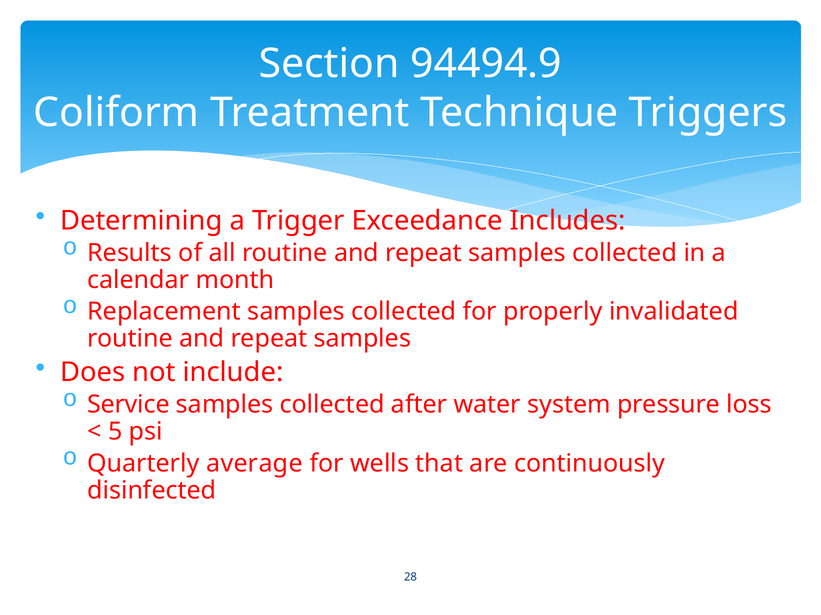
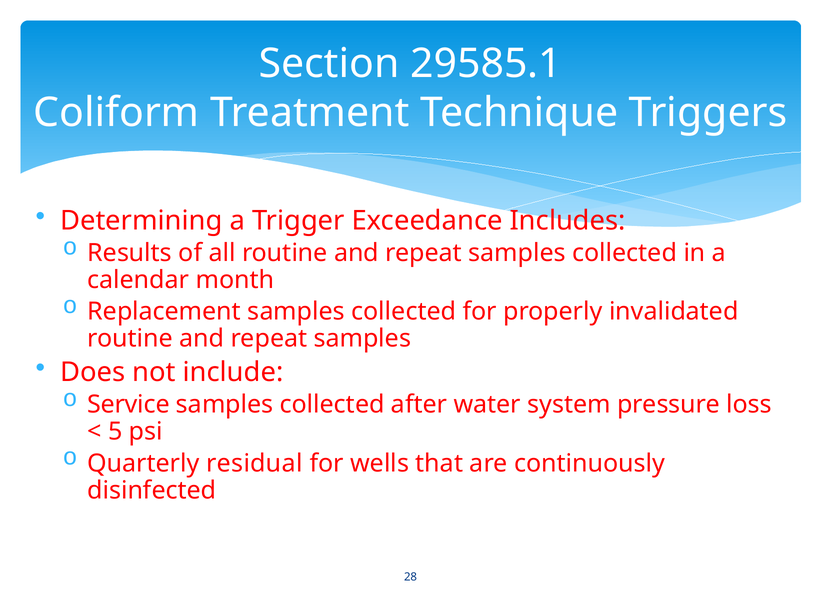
94494.9: 94494.9 -> 29585.1
average: average -> residual
